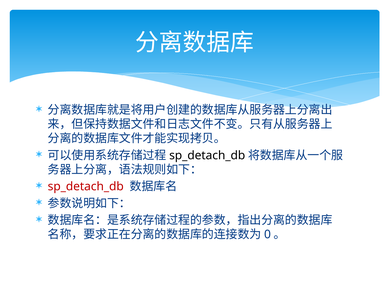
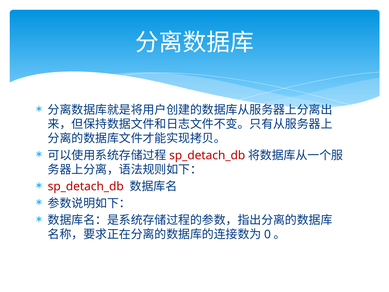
sp_detach_db at (207, 155) colour: black -> red
